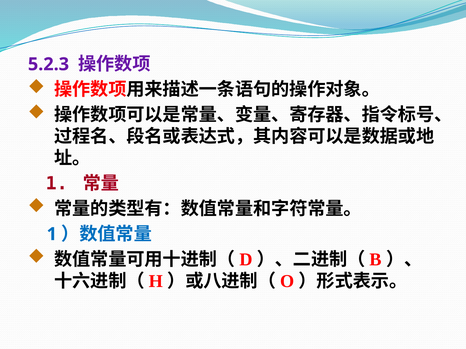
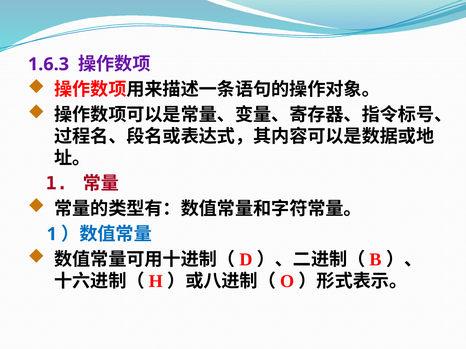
5.2.3: 5.2.3 -> 1.6.3
